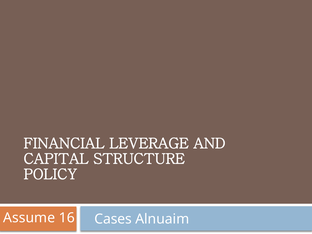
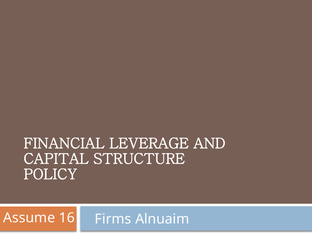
Cases: Cases -> Firms
